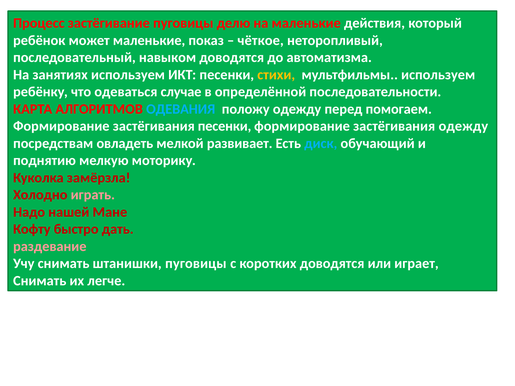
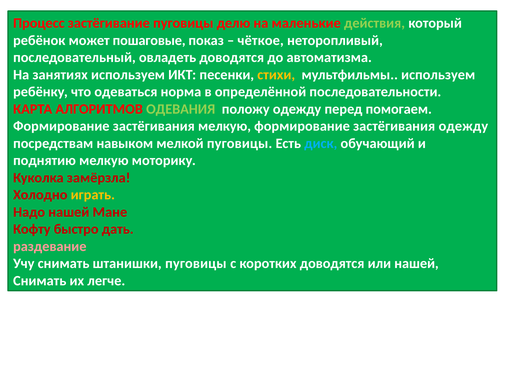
действия colour: white -> light green
может маленькие: маленькие -> пошаговые
навыком: навыком -> овладеть
случае: случае -> норма
ОДЕВАНИЯ colour: light blue -> light green
застёгивания песенки: песенки -> мелкую
овладеть: овладеть -> навыком
мелкой развивает: развивает -> пуговицы
играть colour: pink -> yellow
или играет: играет -> нашей
